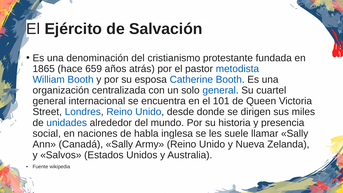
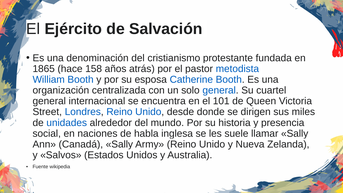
659: 659 -> 158
